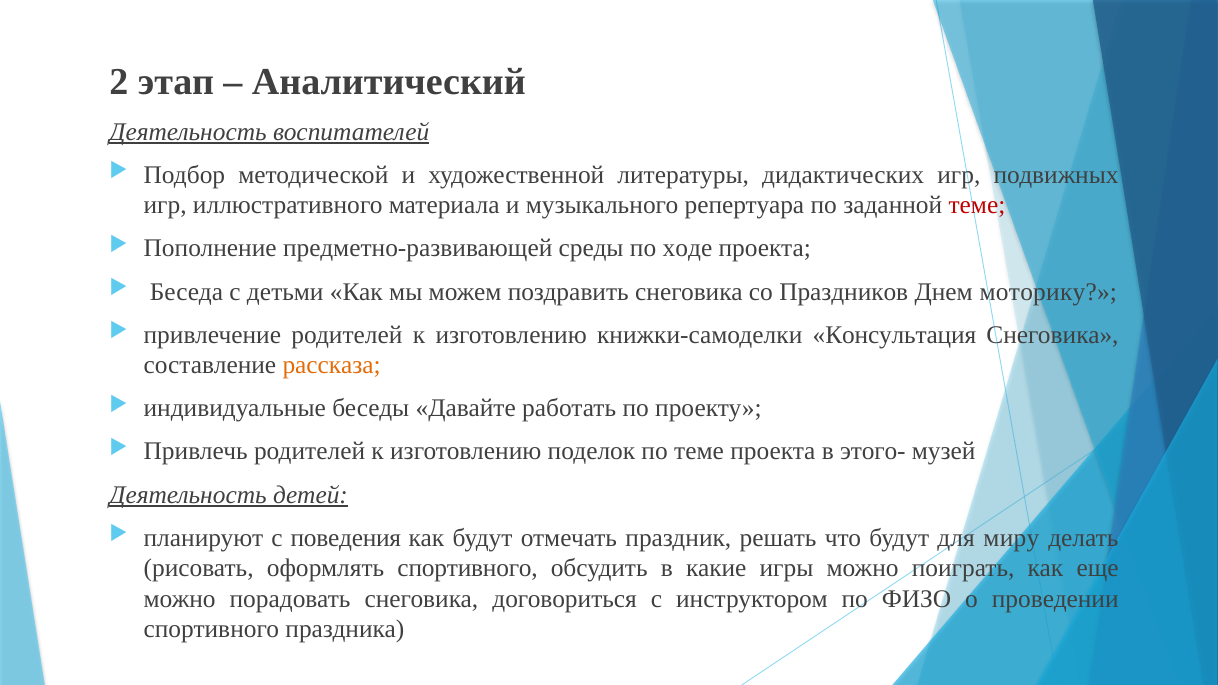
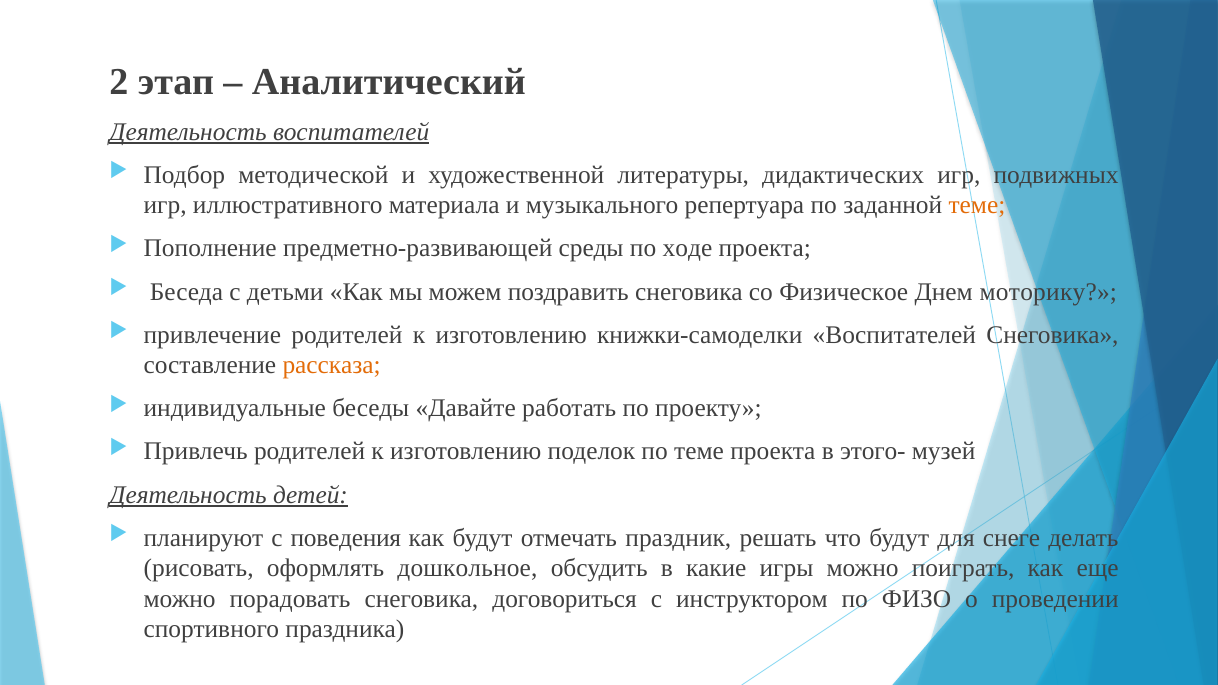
теме at (977, 205) colour: red -> orange
Праздников: Праздников -> Физическое
книжки-самоделки Консультация: Консультация -> Воспитателей
миру: миру -> снеге
оформлять спортивного: спортивного -> дошкольное
